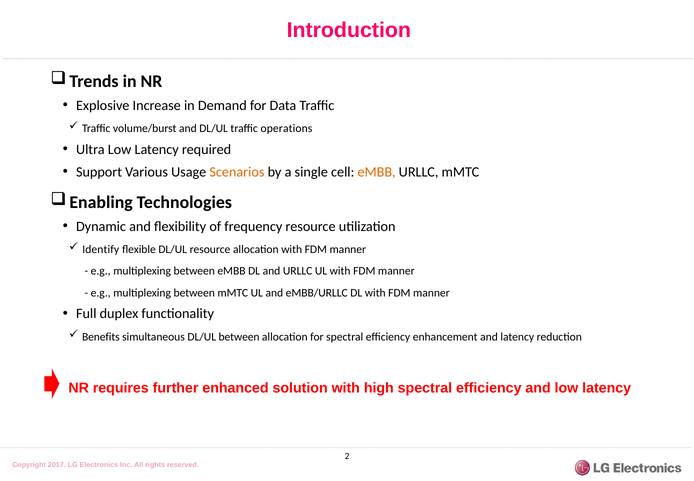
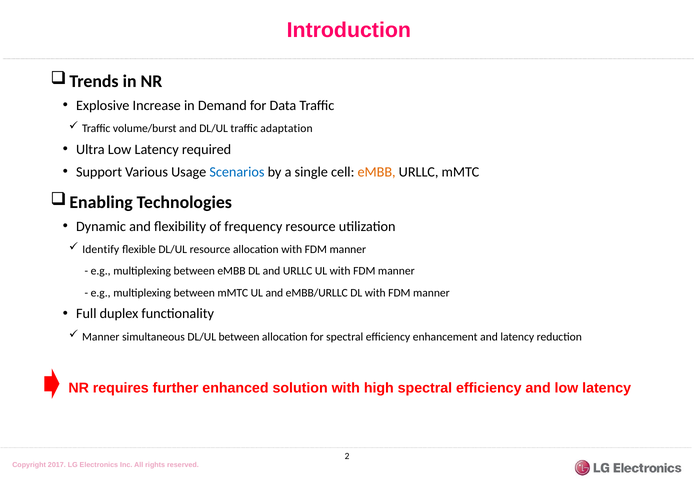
operations: operations -> adaptation
Scenarios colour: orange -> blue
Benefits at (101, 336): Benefits -> Manner
